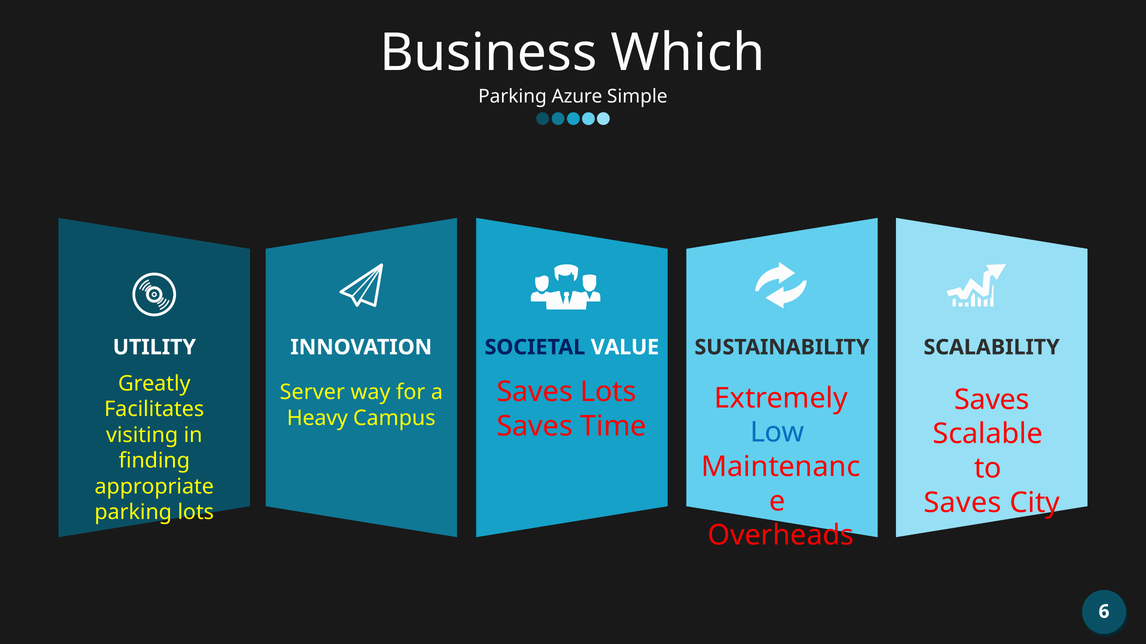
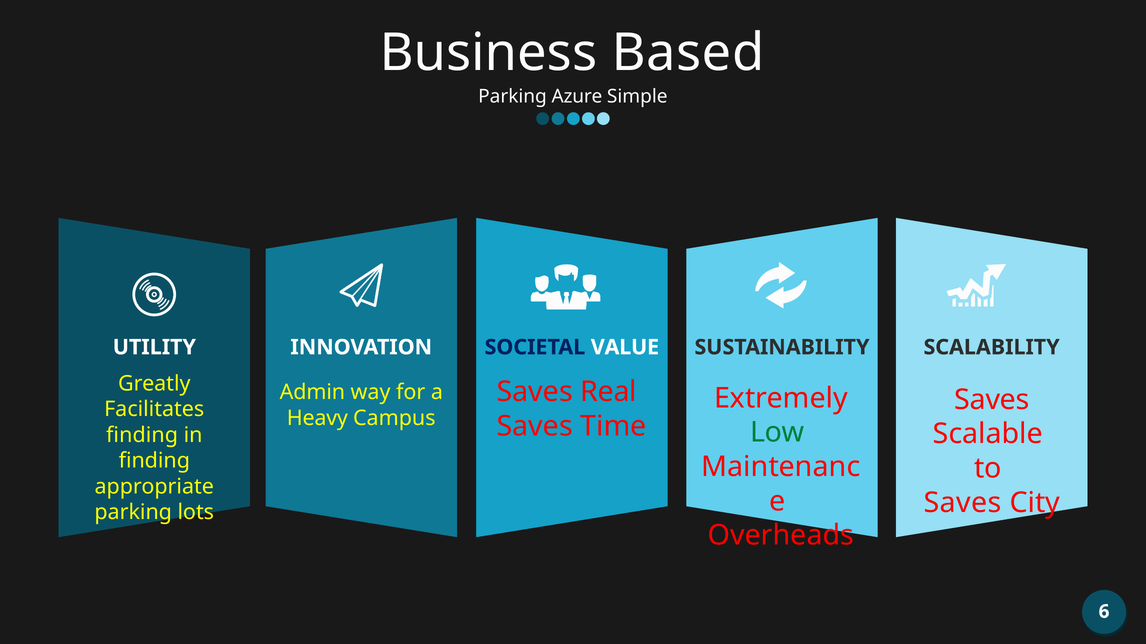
Which: Which -> Based
Saves Lots: Lots -> Real
Server: Server -> Admin
Low colour: blue -> green
visiting at (142, 435): visiting -> finding
